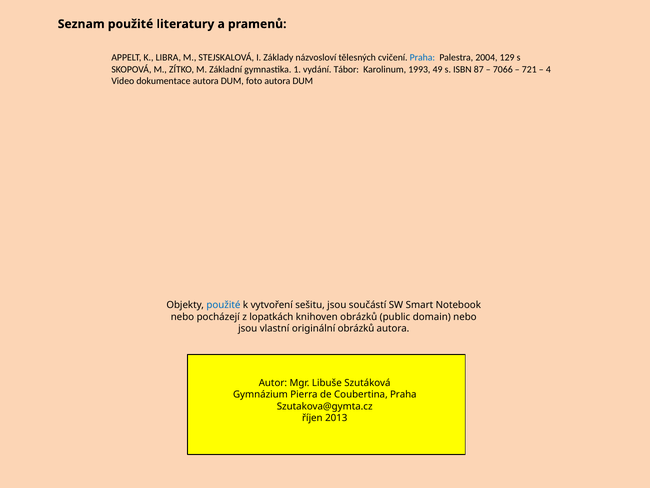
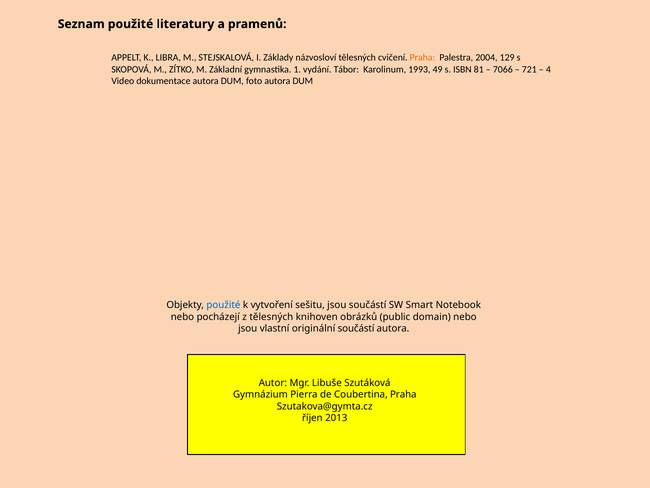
Praha at (422, 58) colour: blue -> orange
87: 87 -> 81
z lopatkách: lopatkách -> tělesných
originální obrázků: obrázků -> součástí
